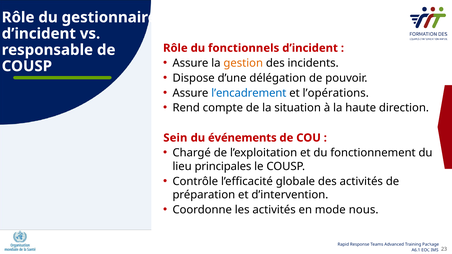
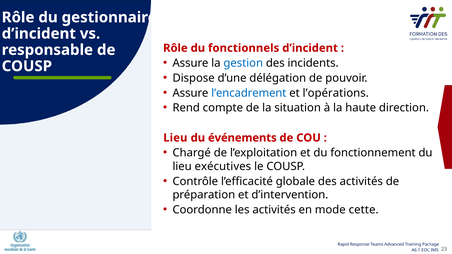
gestion colour: orange -> blue
Sein at (175, 138): Sein -> Lieu
principales: principales -> exécutives
nous: nous -> cette
